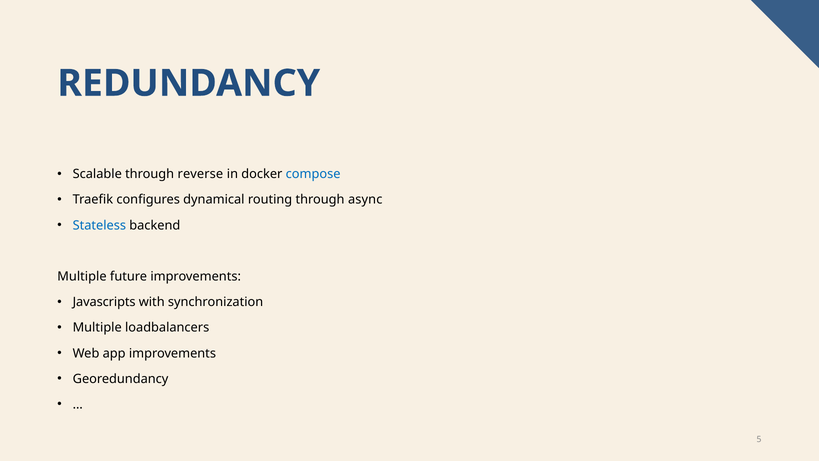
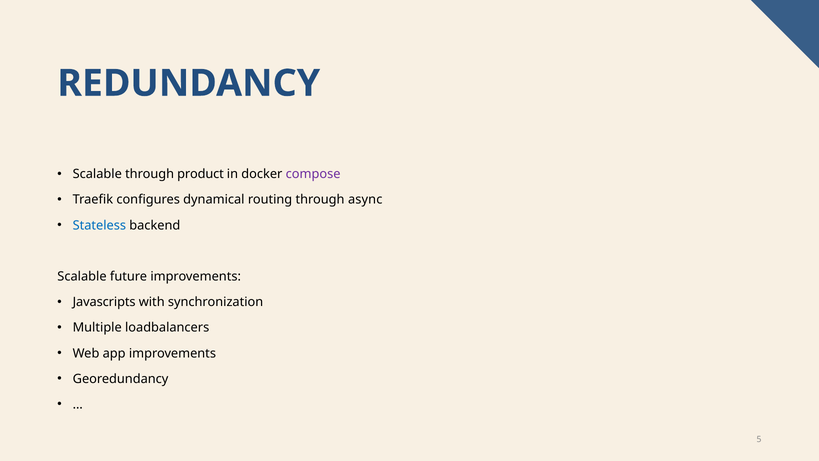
reverse: reverse -> product
compose colour: blue -> purple
Multiple at (82, 276): Multiple -> Scalable
